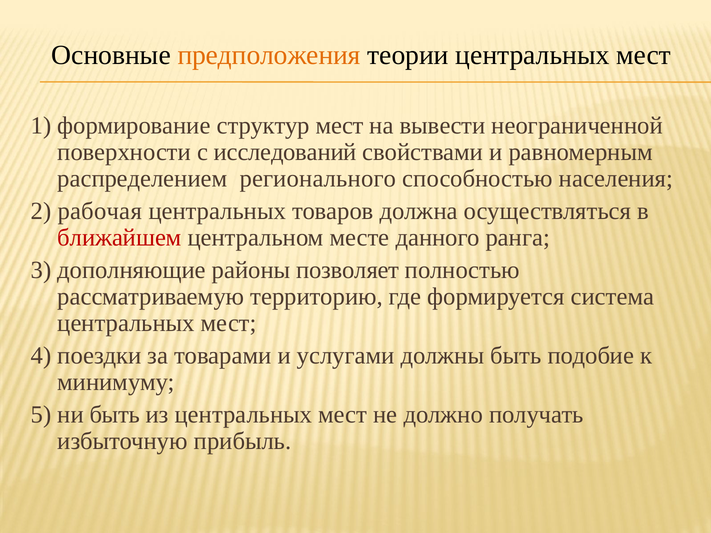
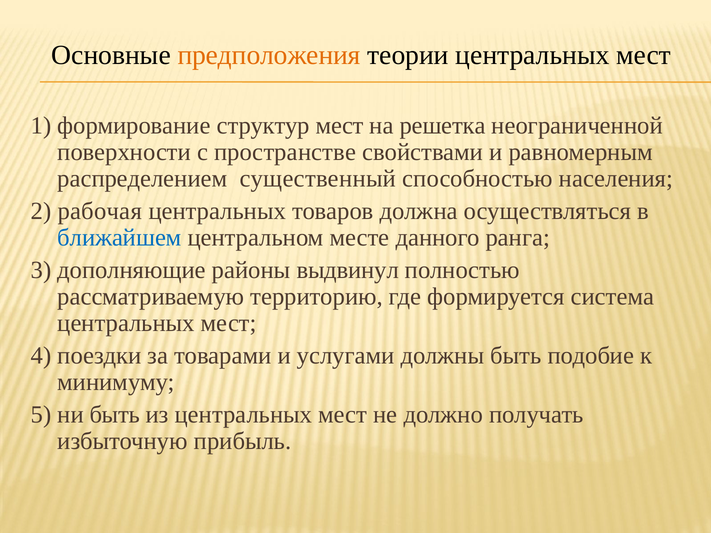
вывести: вывести -> решетка
исследований: исследований -> пространстве
регионального: регионального -> существенный
ближайшем colour: red -> blue
позволяет: позволяет -> выдвинул
